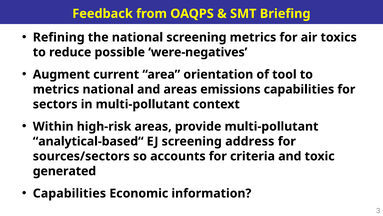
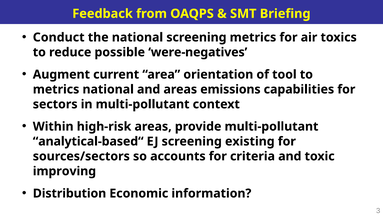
Refining: Refining -> Conduct
address: address -> existing
generated: generated -> improving
Capabilities at (69, 193): Capabilities -> Distribution
